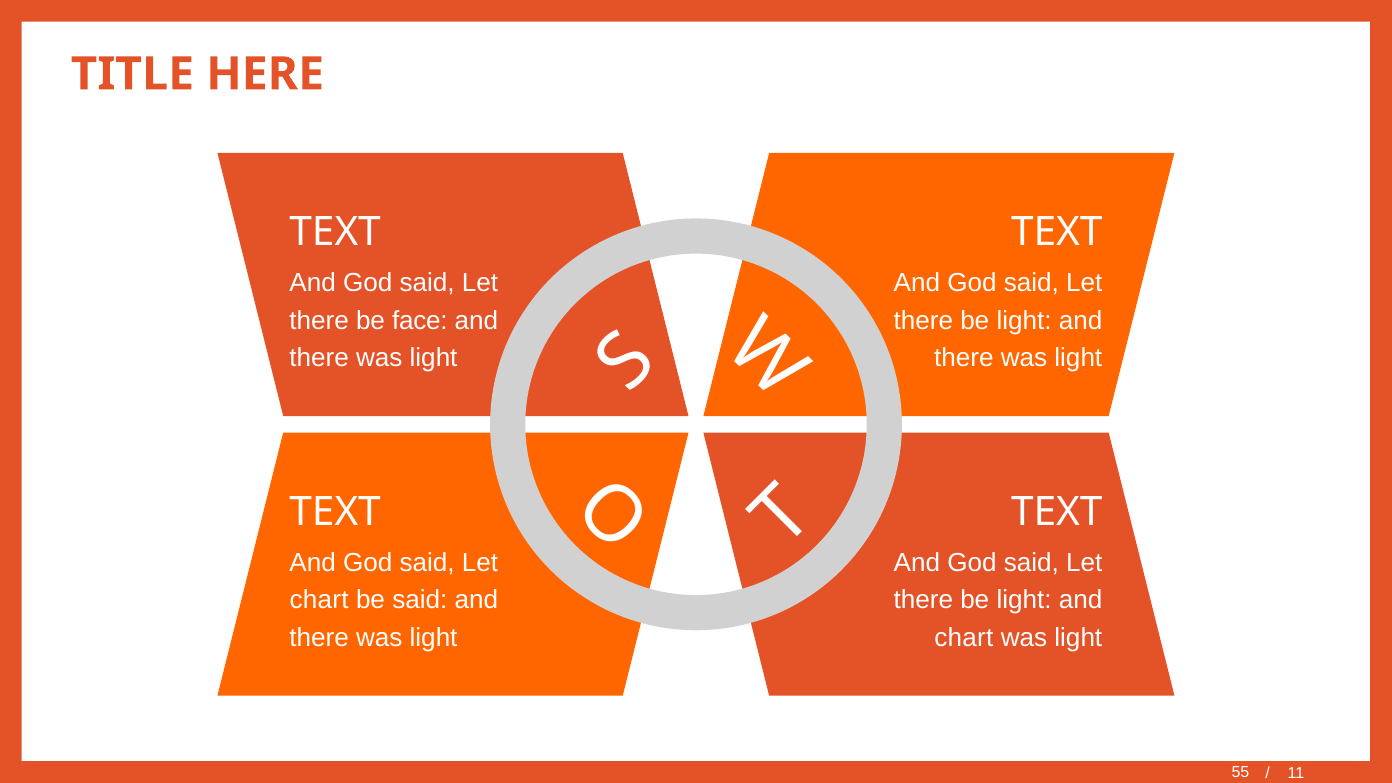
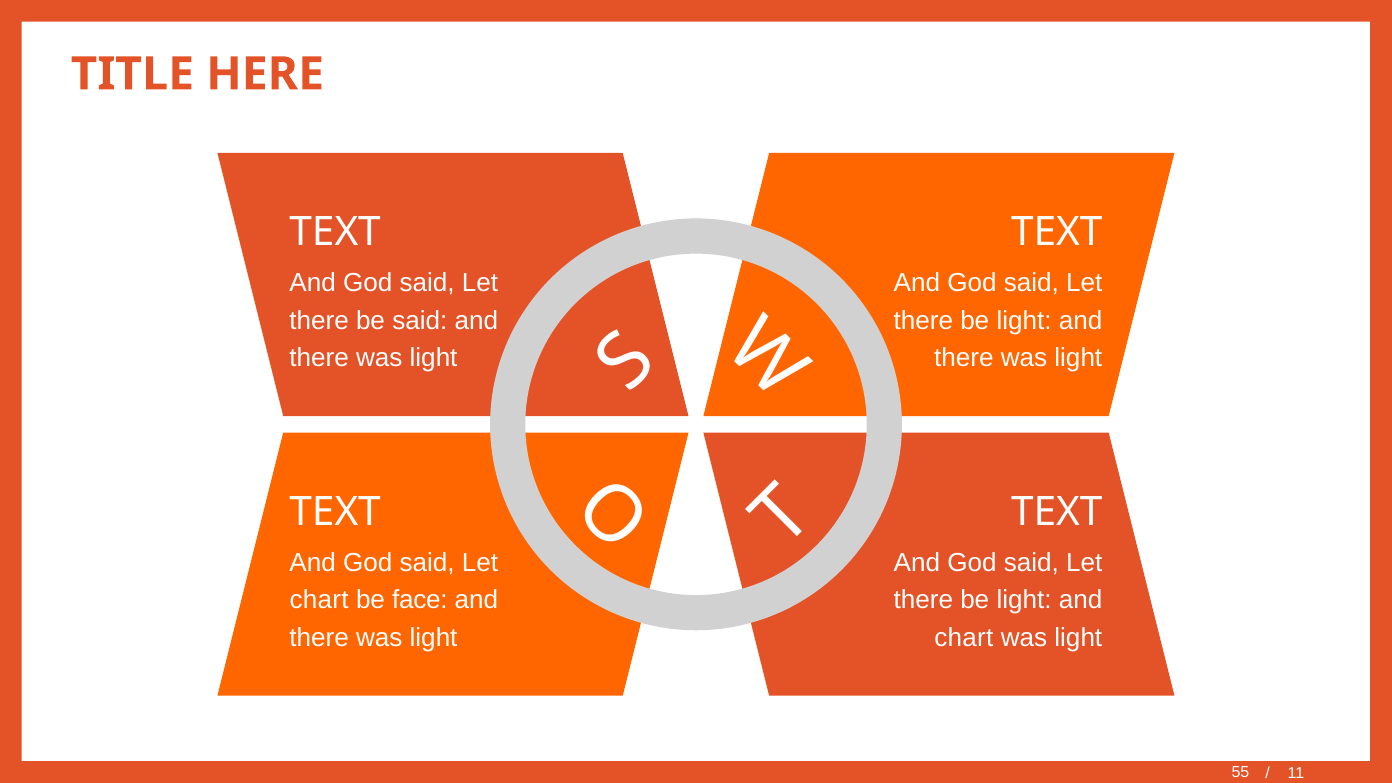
be face: face -> said
be said: said -> face
